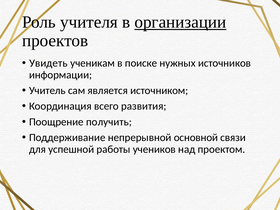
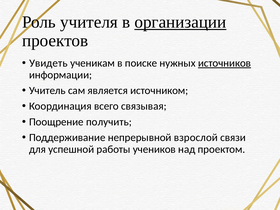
источников underline: none -> present
развития: развития -> связывая
основной: основной -> взрослой
